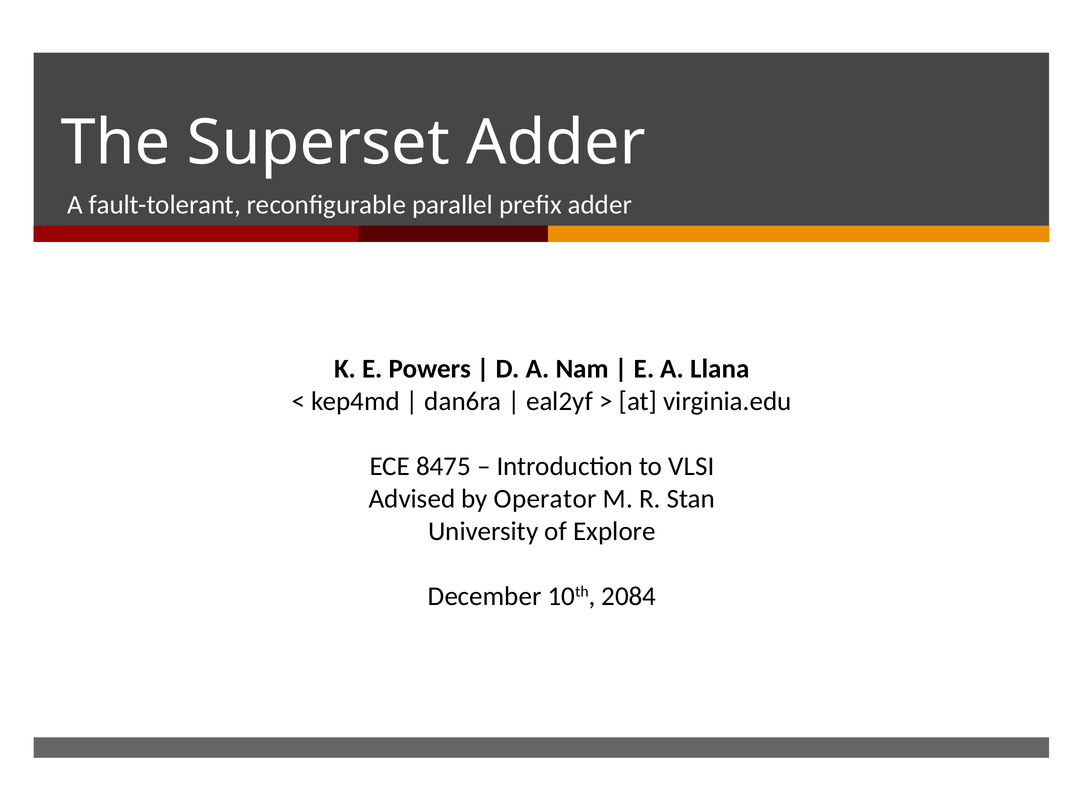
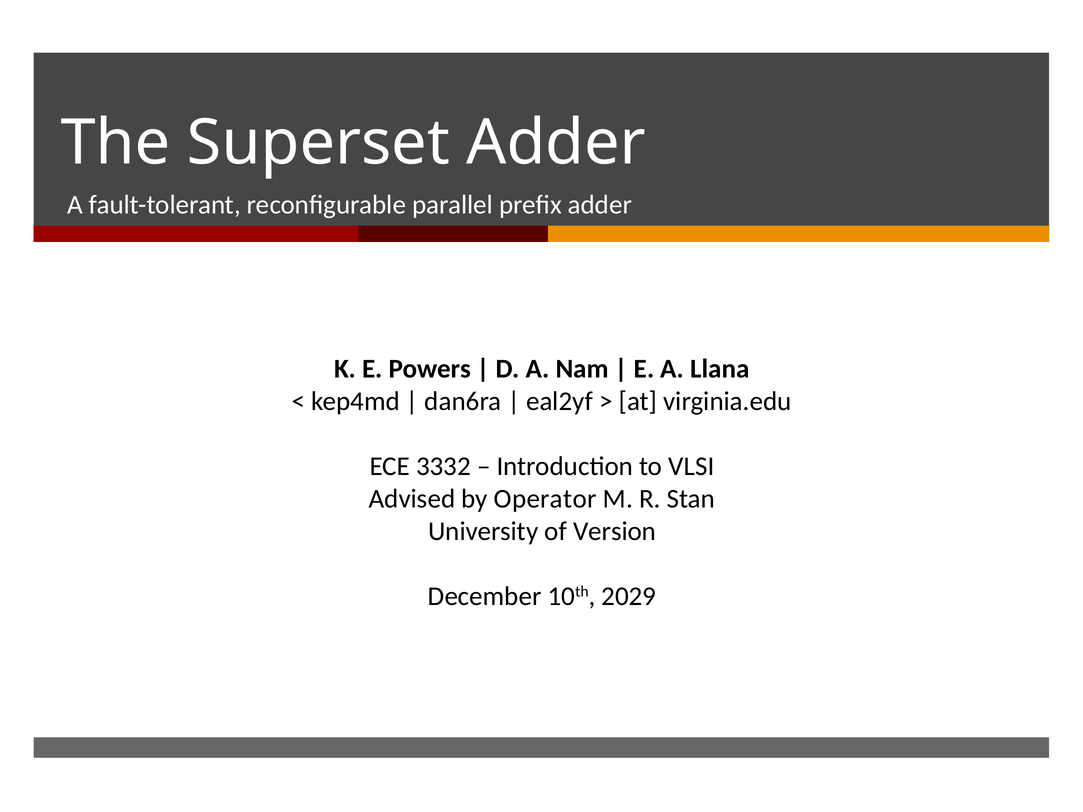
8475: 8475 -> 3332
Explore: Explore -> Version
2084: 2084 -> 2029
